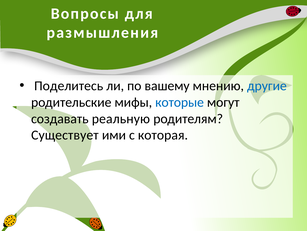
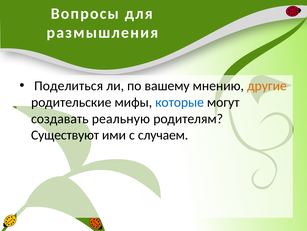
Поделитесь: Поделитесь -> Поделиться
другие colour: blue -> orange
Существует: Существует -> Существуют
которая: которая -> случаем
